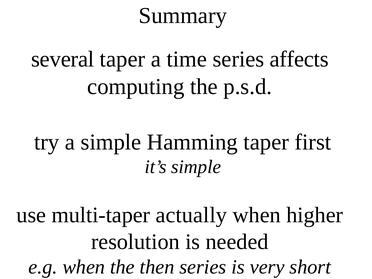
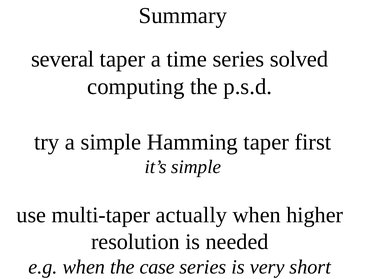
affects: affects -> solved
then: then -> case
